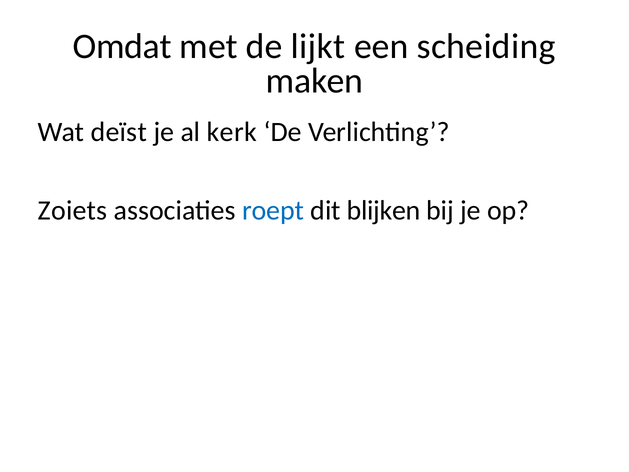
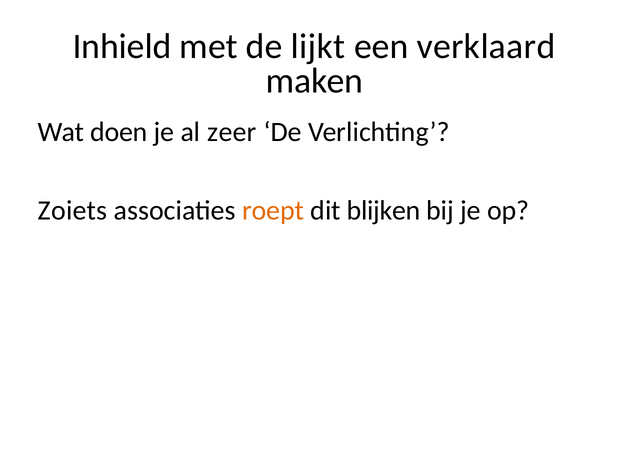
Omdat: Omdat -> Inhield
scheiding: scheiding -> verklaard
deïst: deïst -> doen
kerk: kerk -> zeer
roept colour: blue -> orange
